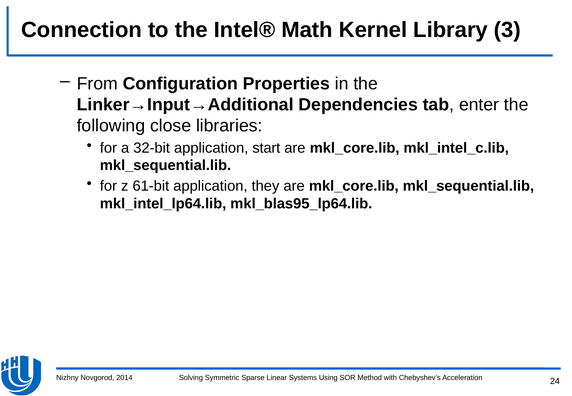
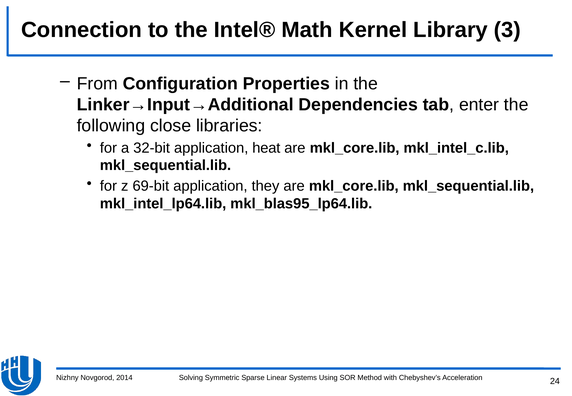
start: start -> heat
61-bit: 61-bit -> 69-bit
